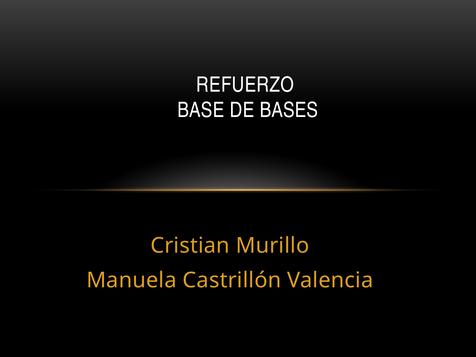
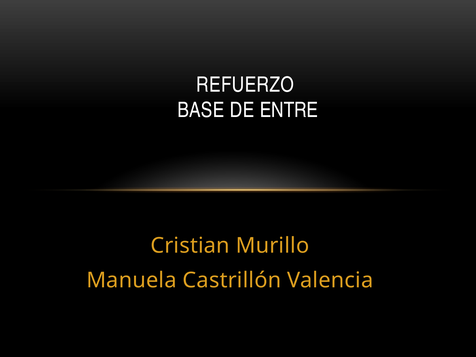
BASES: BASES -> ENTRE
